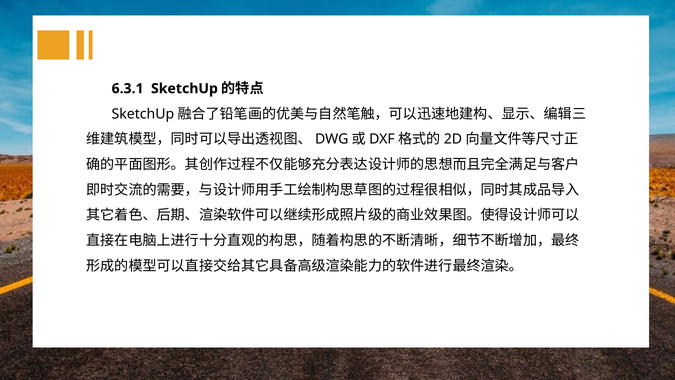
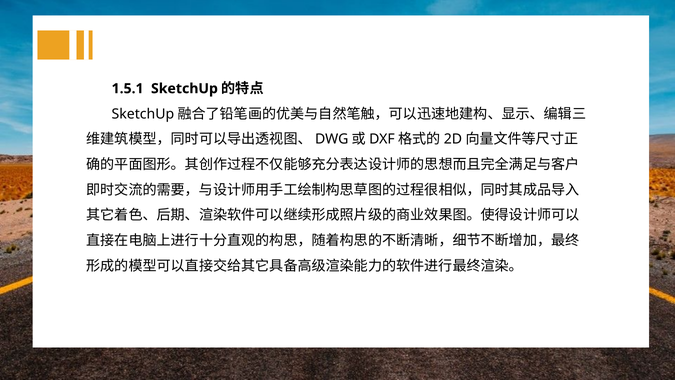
6.3.1: 6.3.1 -> 1.5.1
